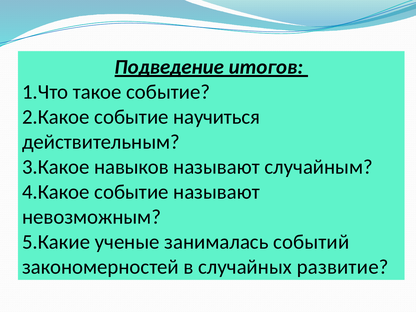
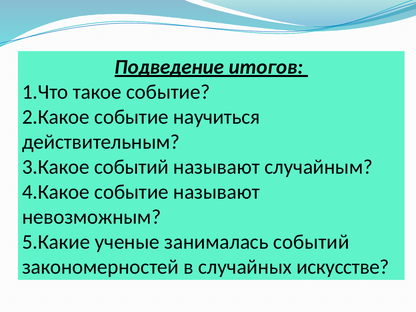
навыков at (132, 167): навыков -> событий
развитие: развитие -> искусстве
